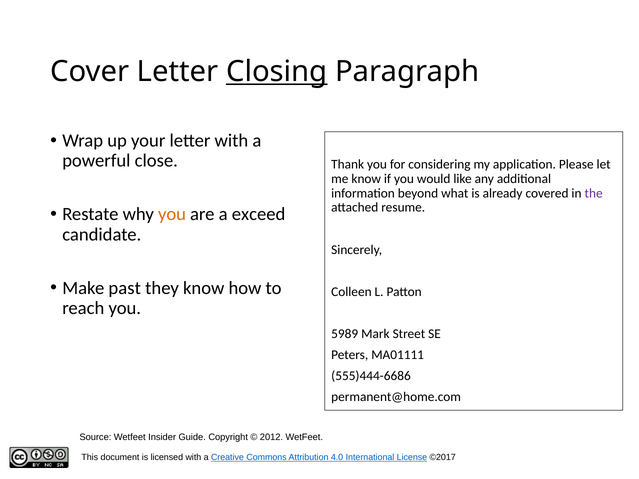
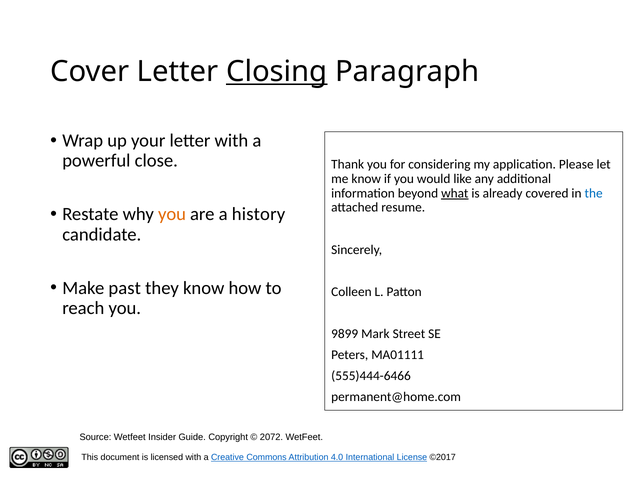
what underline: none -> present
the colour: purple -> blue
exceed: exceed -> history
5989: 5989 -> 9899
555)444-6686: 555)444-6686 -> 555)444-6466
2012: 2012 -> 2072
